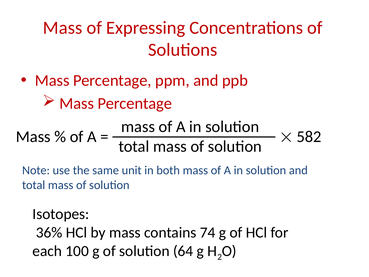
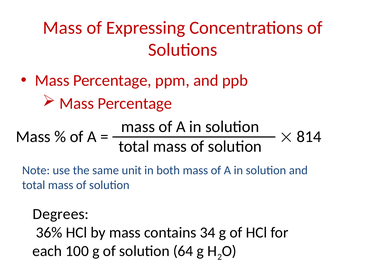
582: 582 -> 814
Isotopes: Isotopes -> Degrees
74: 74 -> 34
